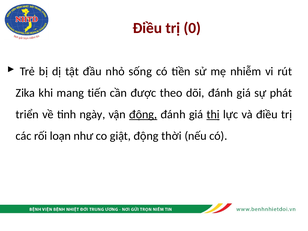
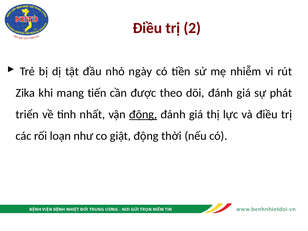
0: 0 -> 2
sống: sống -> ngày
ngày: ngày -> nhất
thị underline: present -> none
